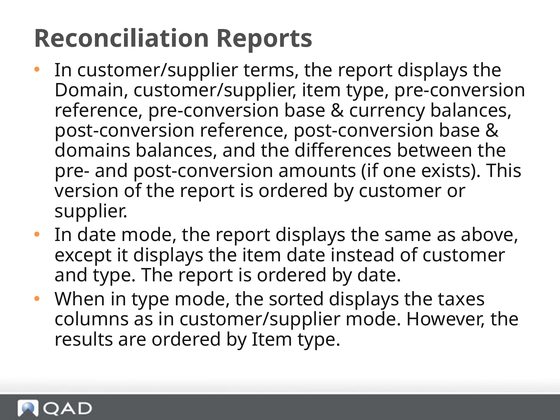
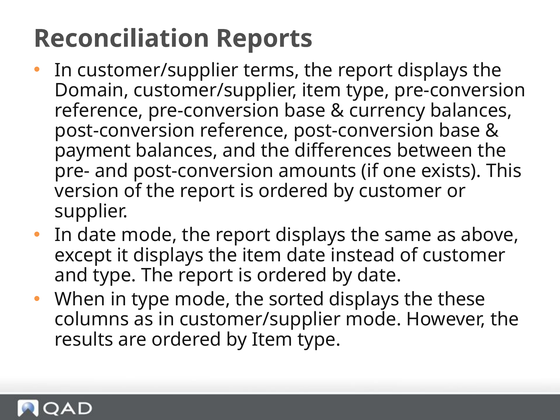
domains: domains -> payment
taxes: taxes -> these
